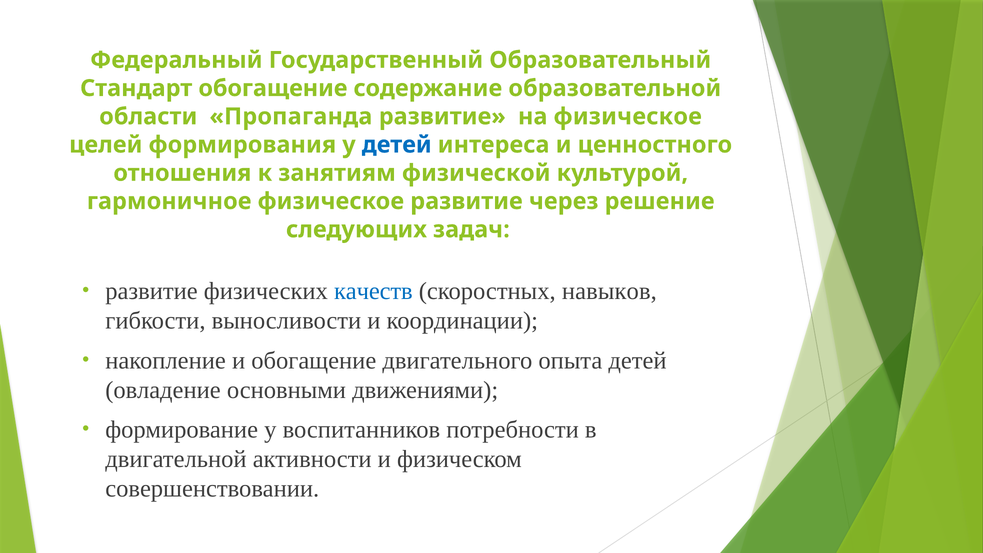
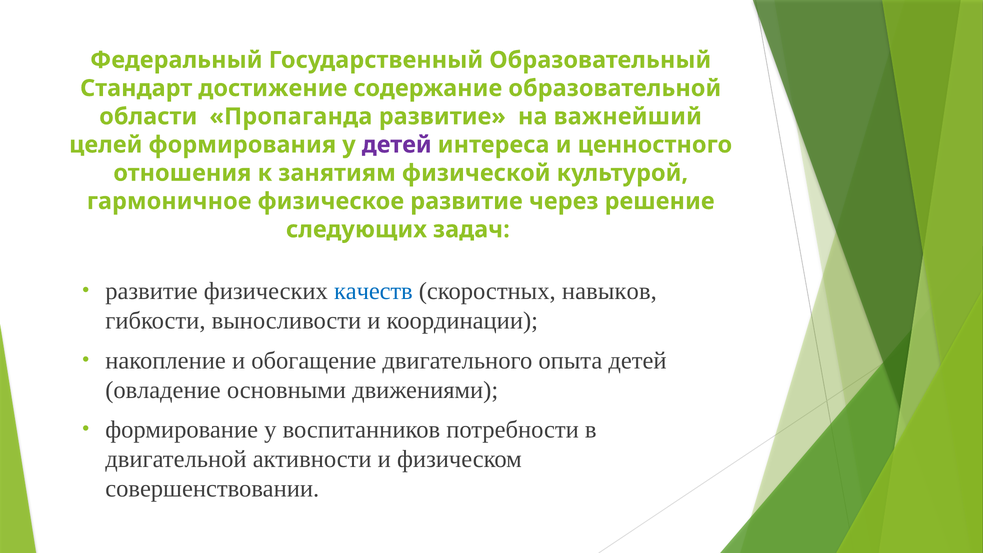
Стандарт обогащение: обогащение -> достижение
на физическое: физическое -> важнейший
детей at (397, 145) colour: blue -> purple
